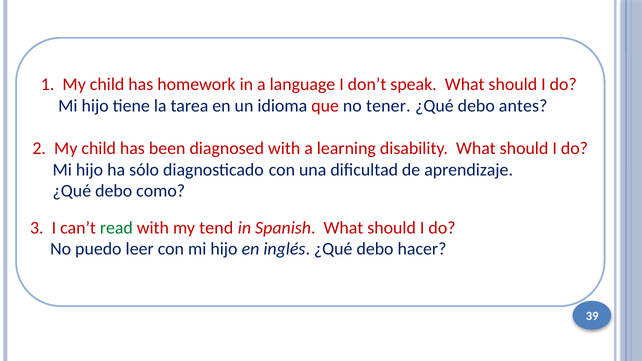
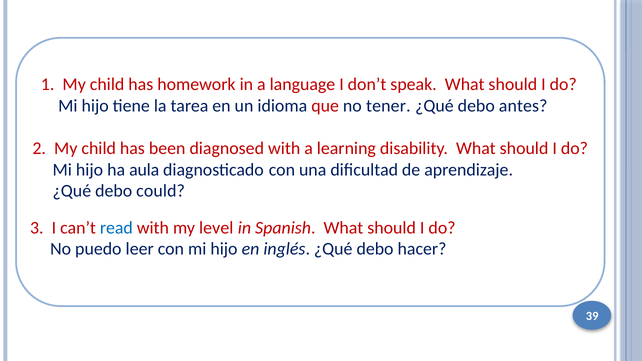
sólo: sólo -> aula
como: como -> could
read colour: green -> blue
tend: tend -> level
